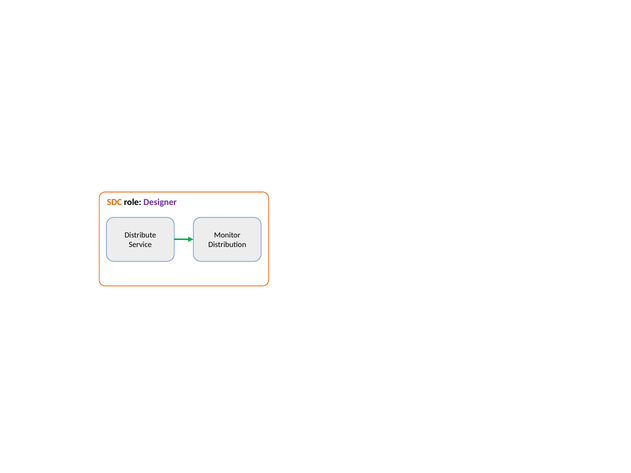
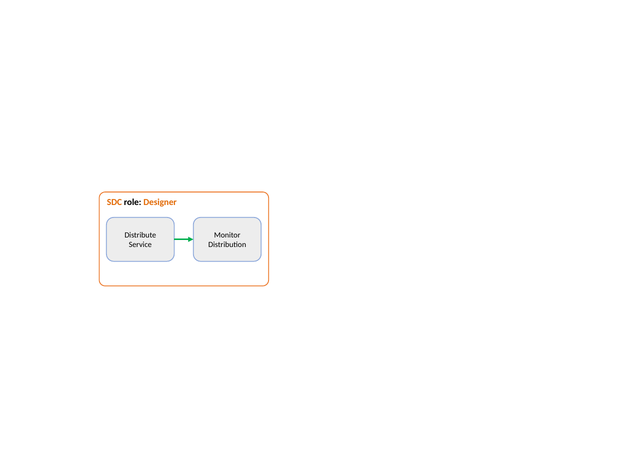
Designer colour: purple -> orange
